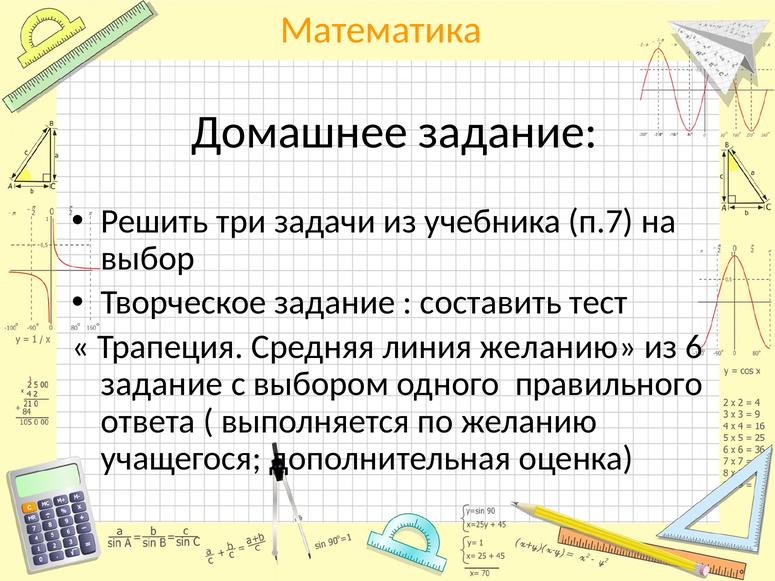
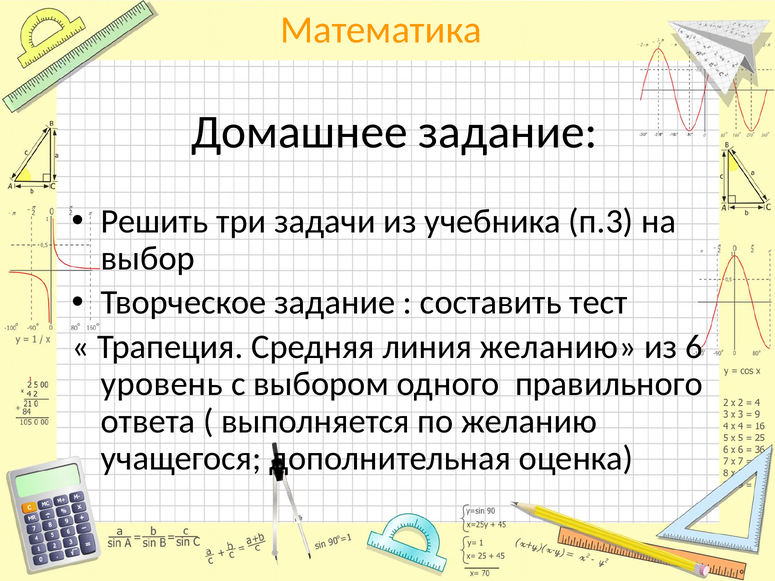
п.7: п.7 -> п.3
задание at (162, 384): задание -> уровень
